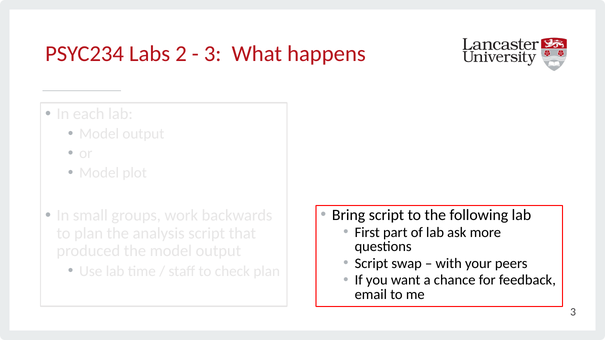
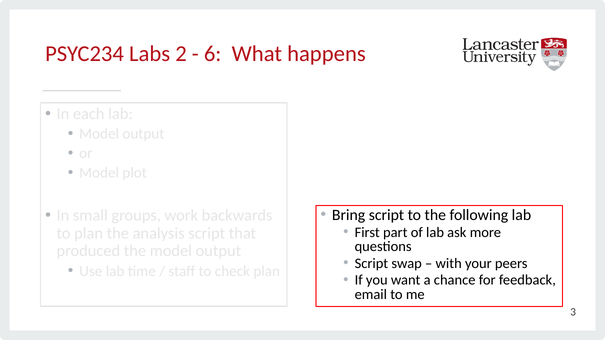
3 at (213, 54): 3 -> 6
